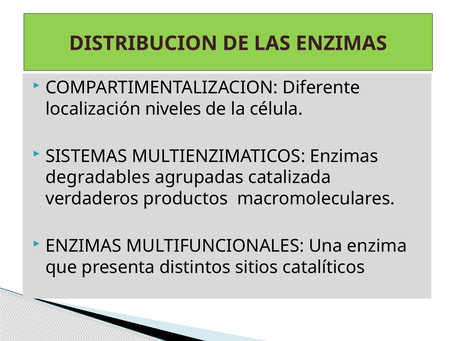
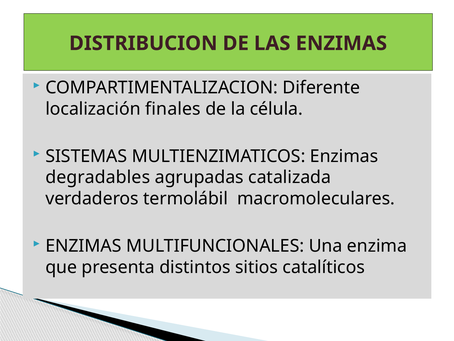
niveles: niveles -> finales
productos: productos -> termolábil
